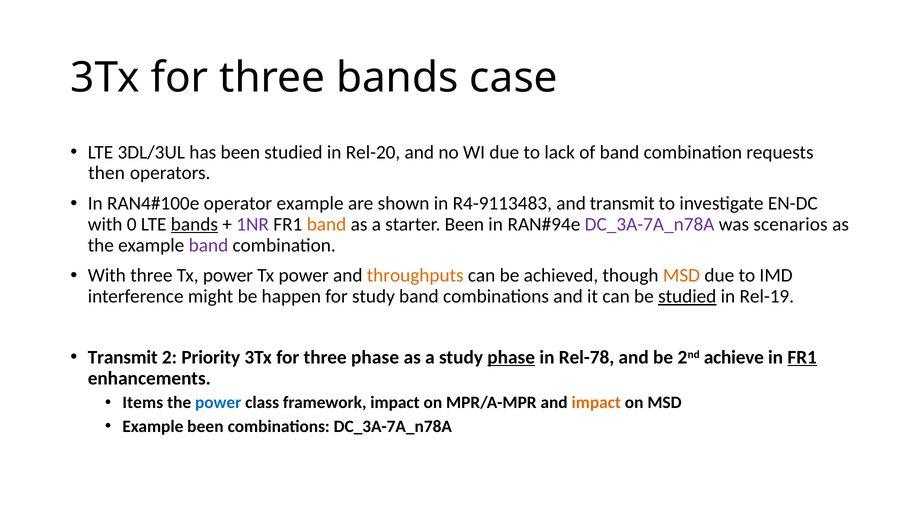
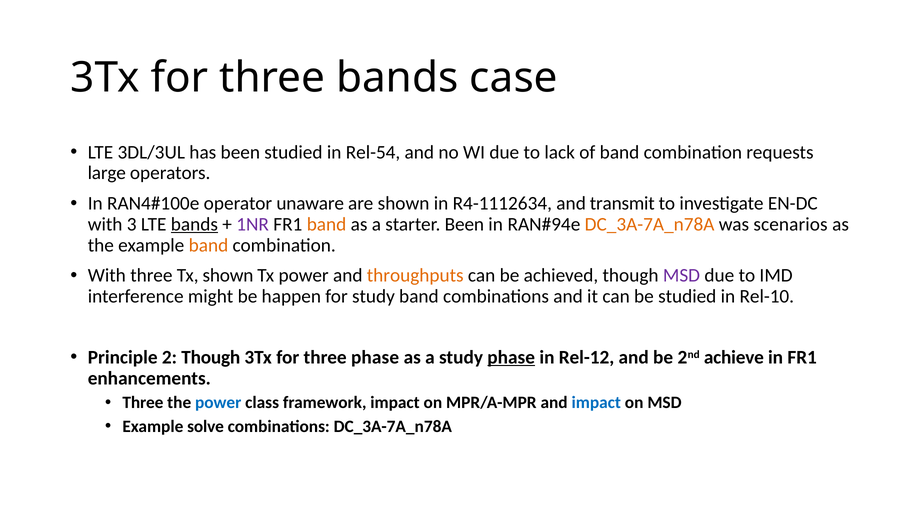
Rel-20: Rel-20 -> Rel-54
then: then -> large
operator example: example -> unaware
R4-9113483: R4-9113483 -> R4-1112634
0: 0 -> 3
DC_3A-7A_n78A at (650, 224) colour: purple -> orange
band at (208, 245) colour: purple -> orange
three Tx power: power -> shown
MSD at (682, 275) colour: orange -> purple
studied at (687, 296) underline: present -> none
Rel-19: Rel-19 -> Rel-10
Transmit at (123, 357): Transmit -> Principle
2 Priority: Priority -> Though
Rel-78: Rel-78 -> Rel-12
FR1 at (802, 357) underline: present -> none
Items at (143, 403): Items -> Three
impact at (596, 403) colour: orange -> blue
Example been: been -> solve
